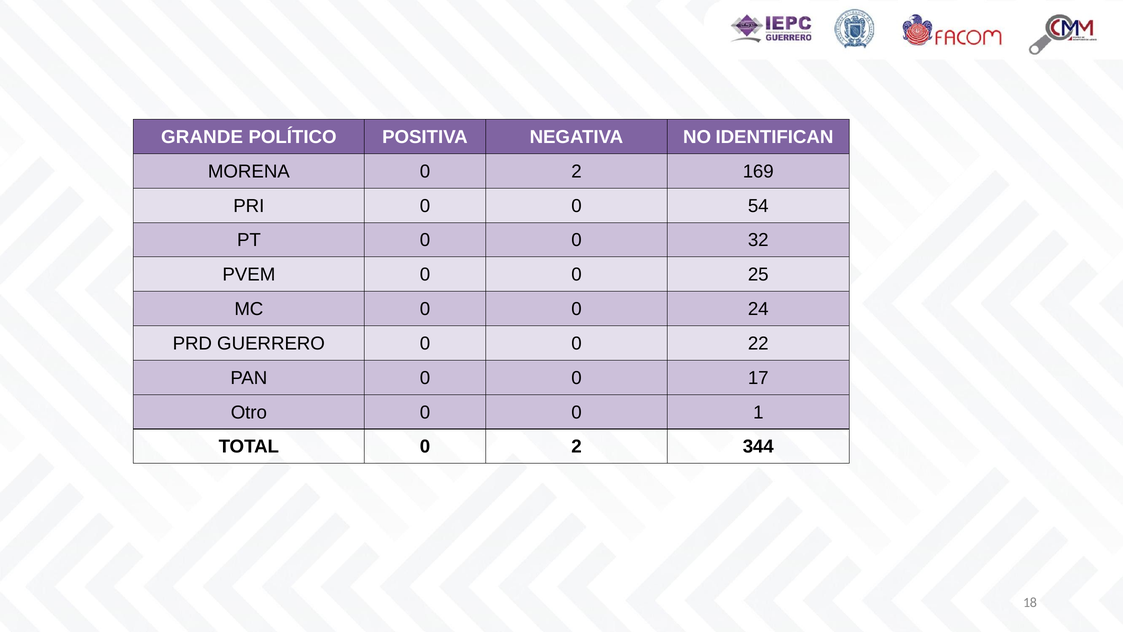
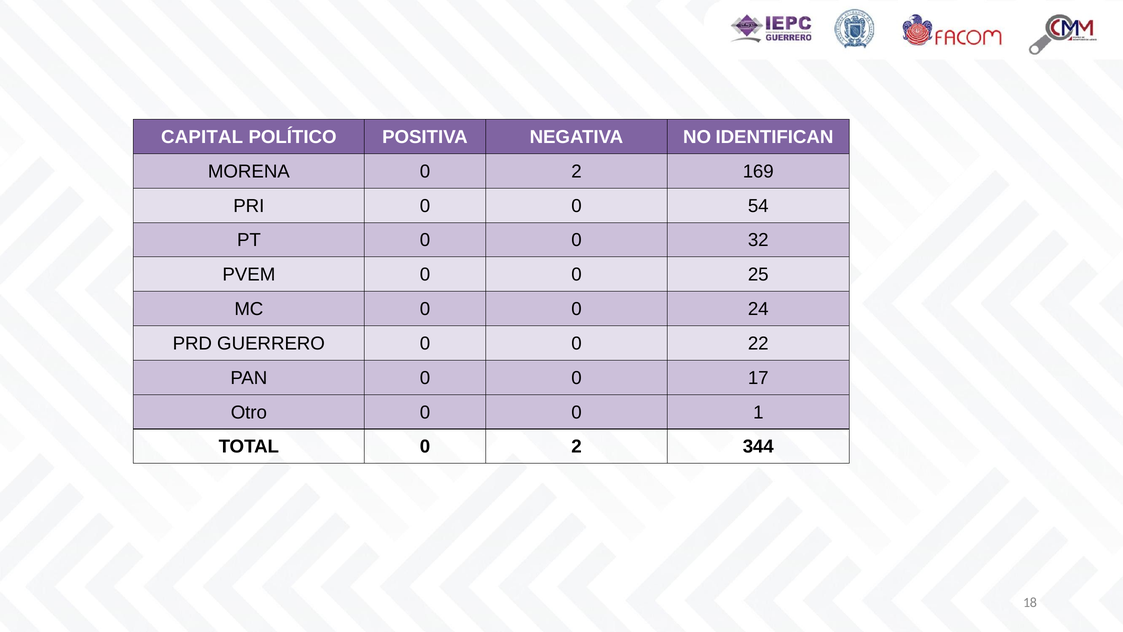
GRANDE: GRANDE -> CAPITAL
